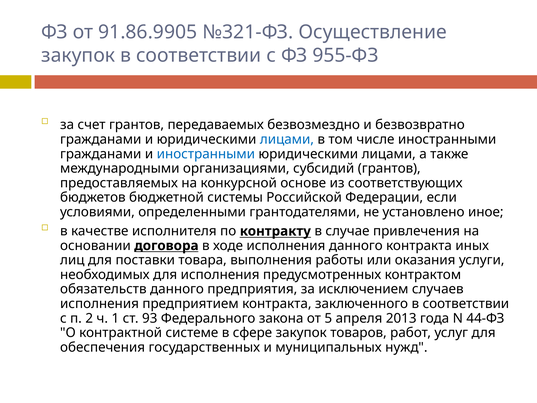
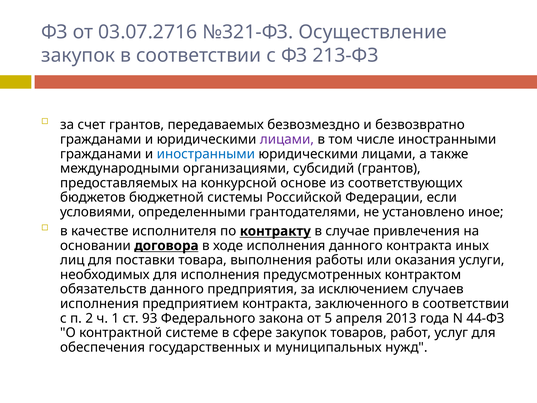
91.86.9905: 91.86.9905 -> 03.07.2716
955-ФЗ: 955-ФЗ -> 213-ФЗ
лицами at (287, 139) colour: blue -> purple
